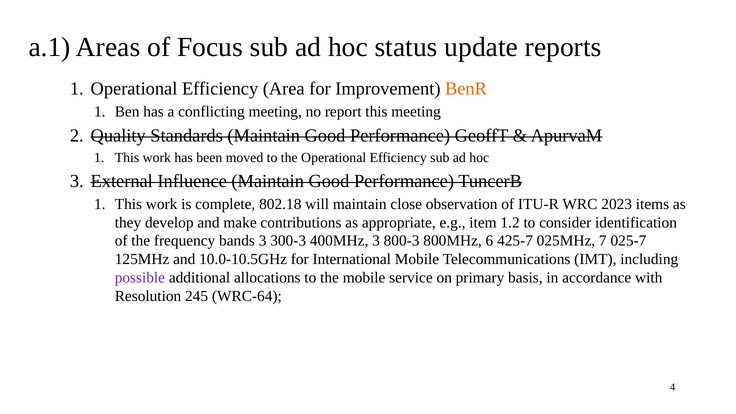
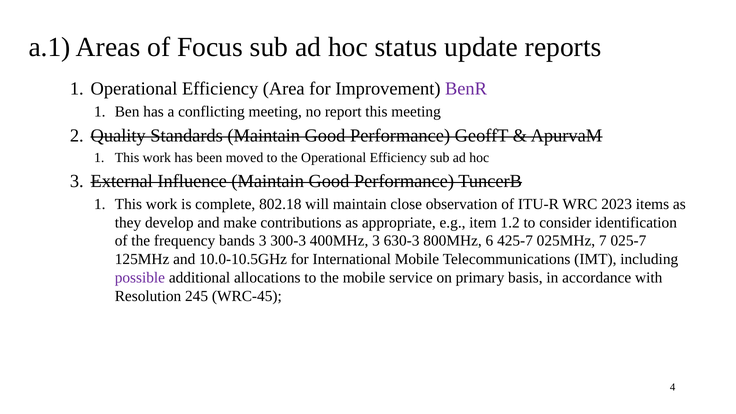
BenR colour: orange -> purple
800-3: 800-3 -> 630-3
WRC-64: WRC-64 -> WRC-45
